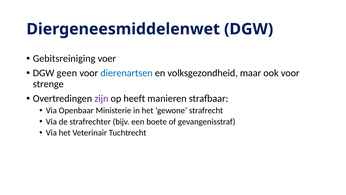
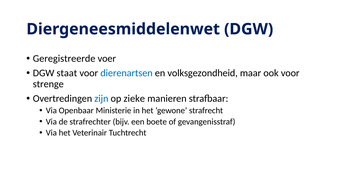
Gebitsreiniging: Gebitsreiniging -> Geregistreerde
geen: geen -> staat
zijn colour: purple -> blue
heeft: heeft -> zieke
